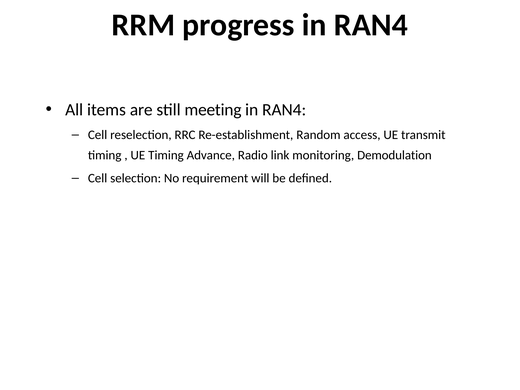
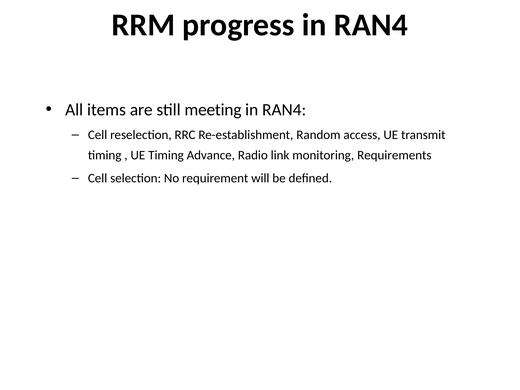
Demodulation: Demodulation -> Requirements
